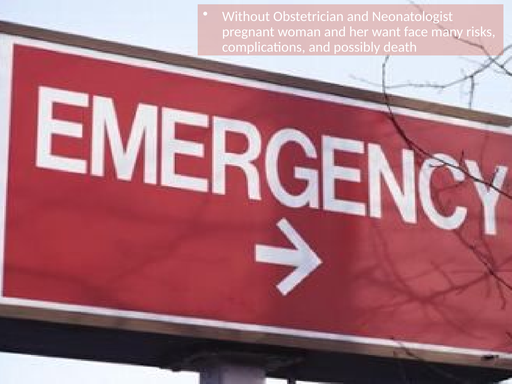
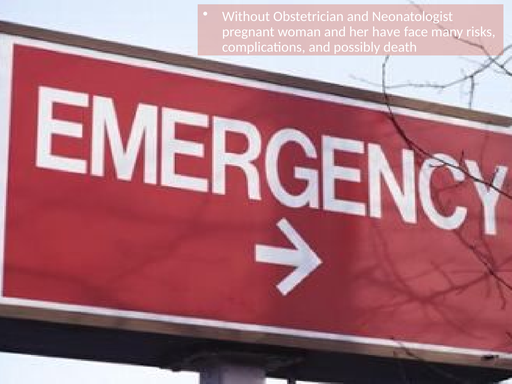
want: want -> have
